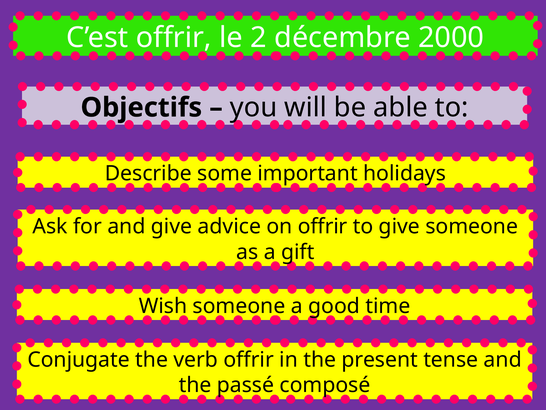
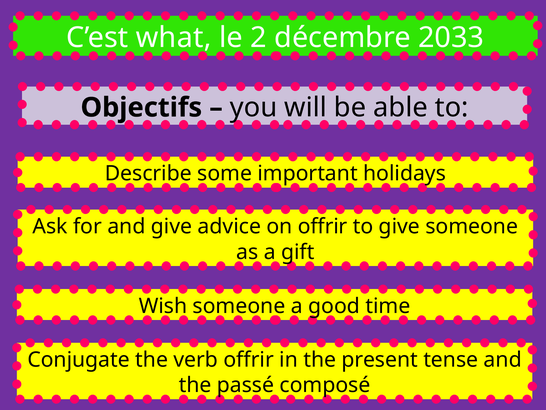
C’est offrir: offrir -> what
2000: 2000 -> 2033
